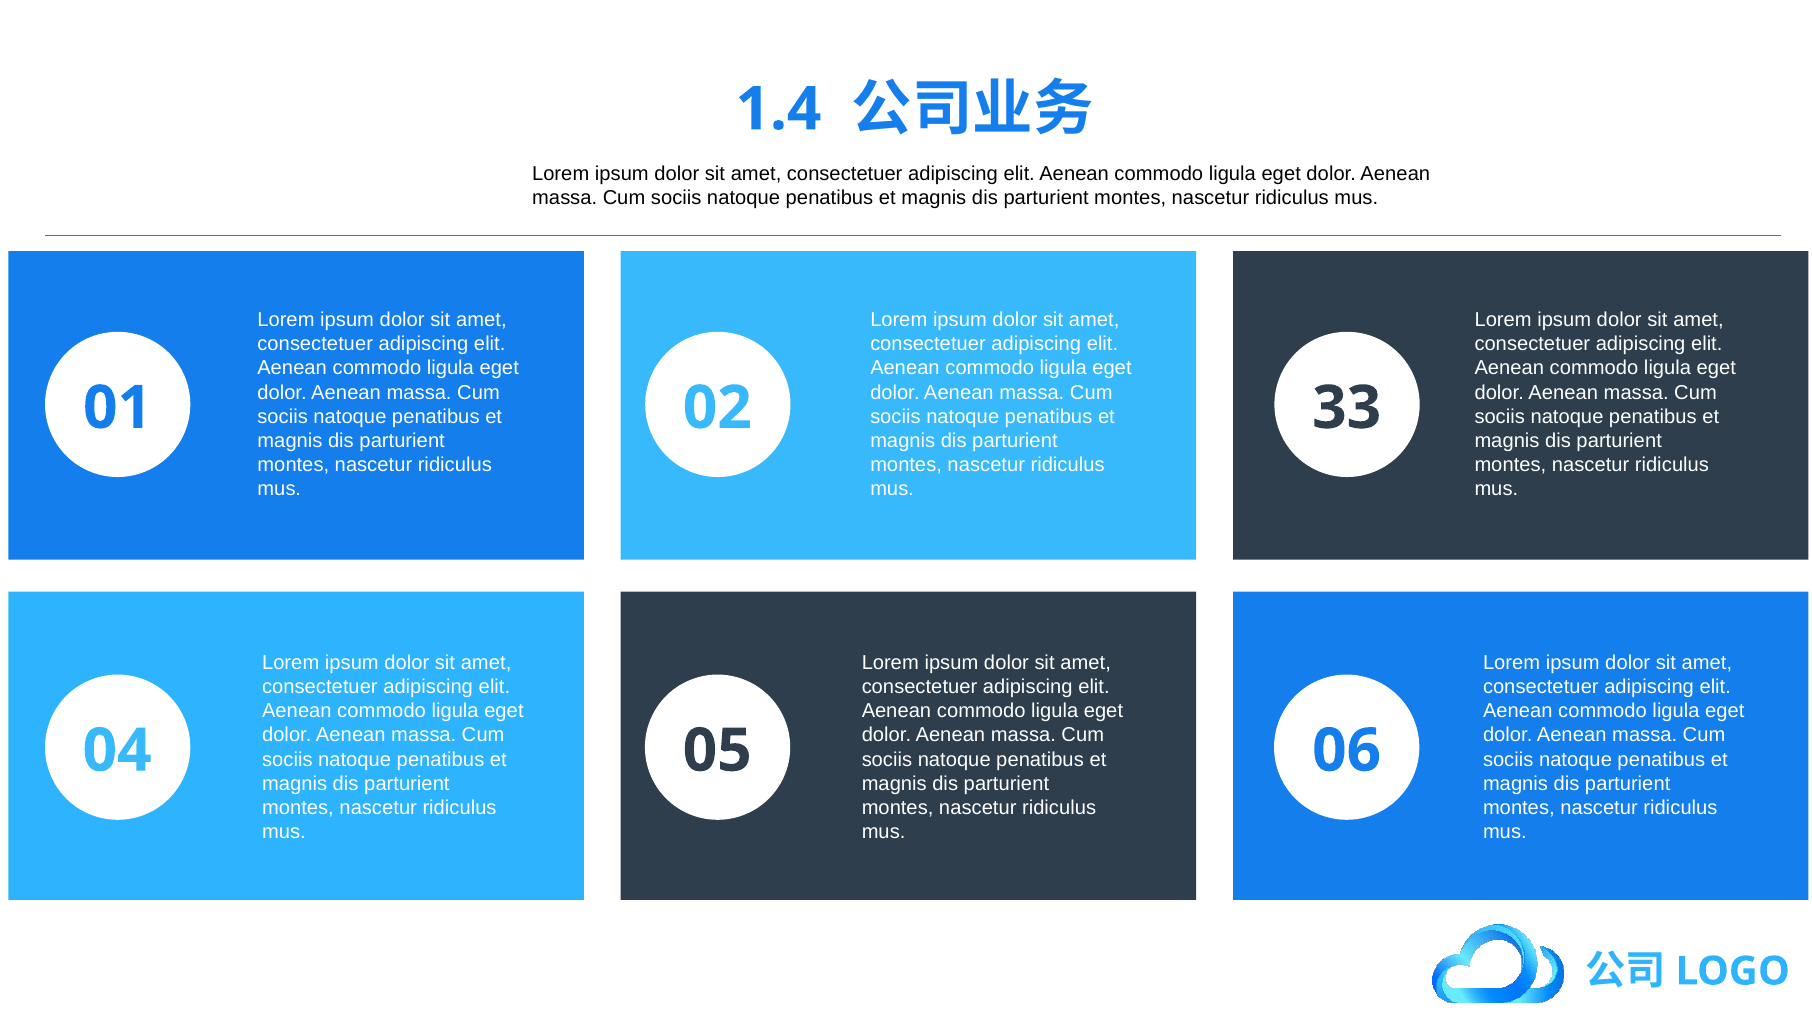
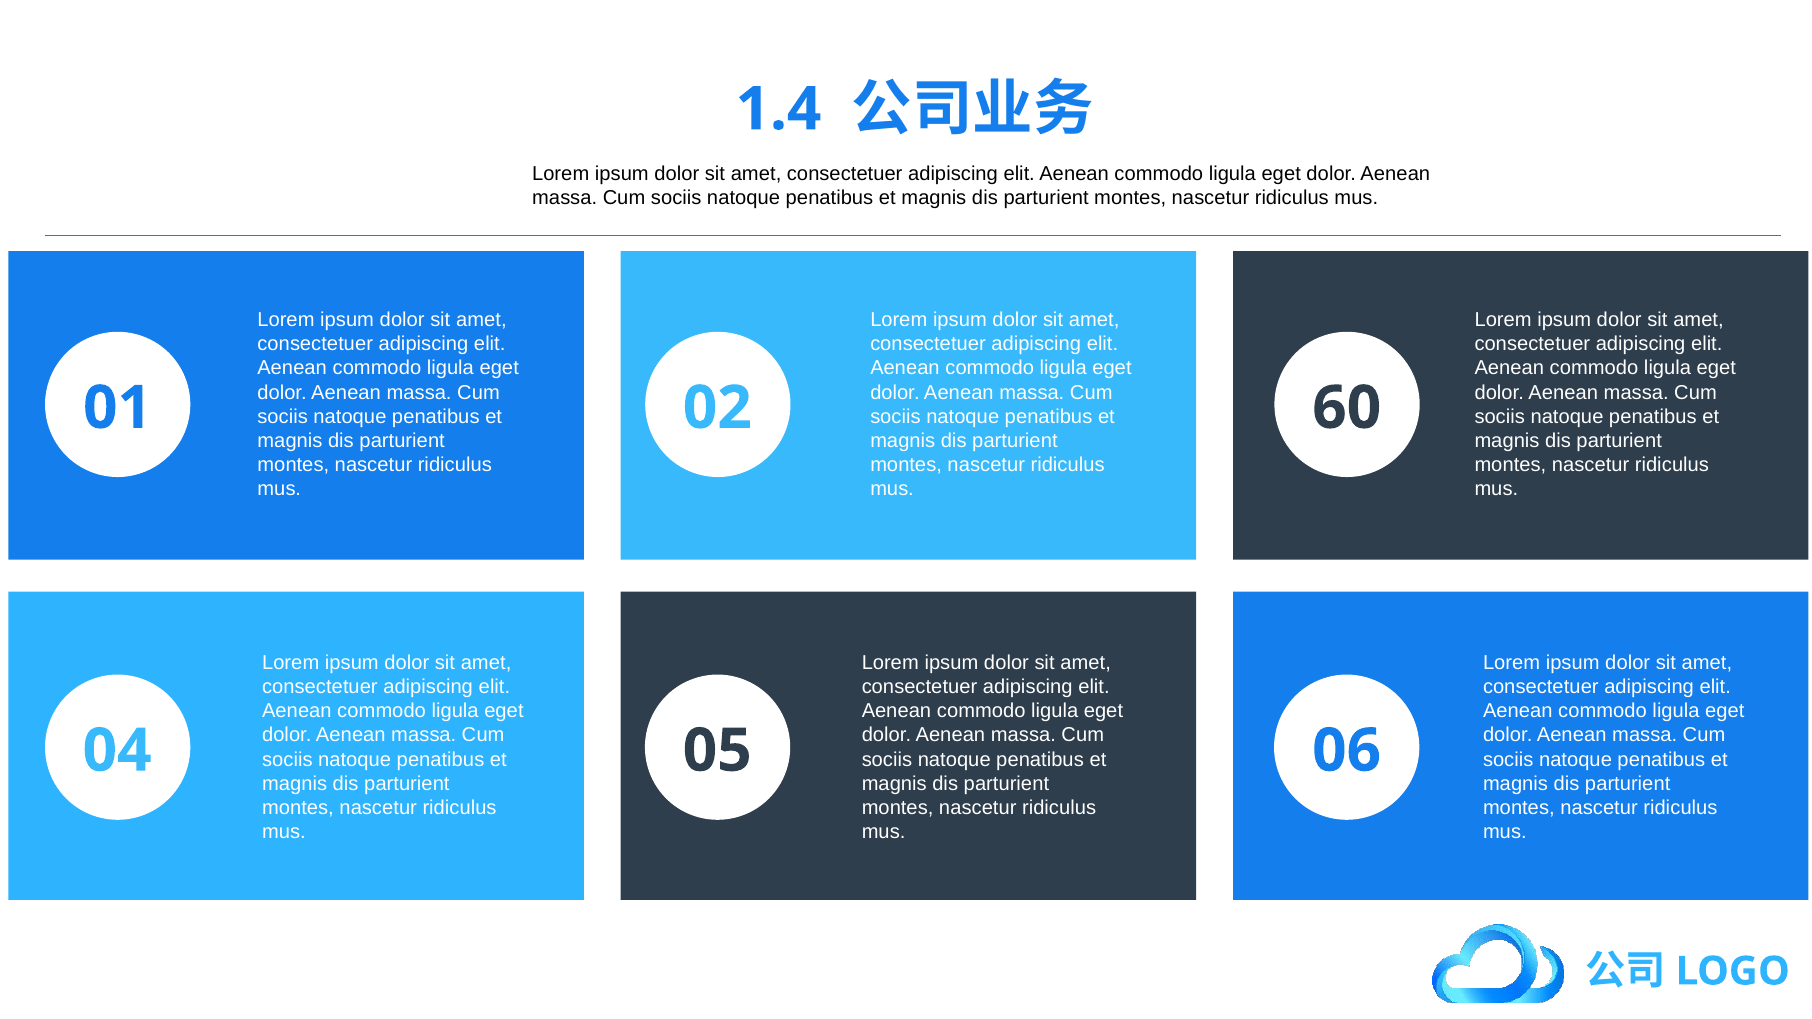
33: 33 -> 60
